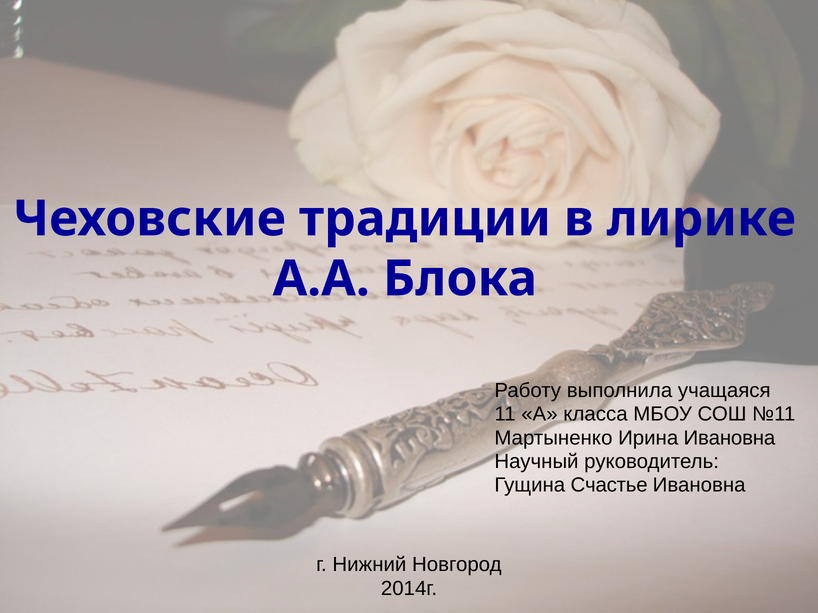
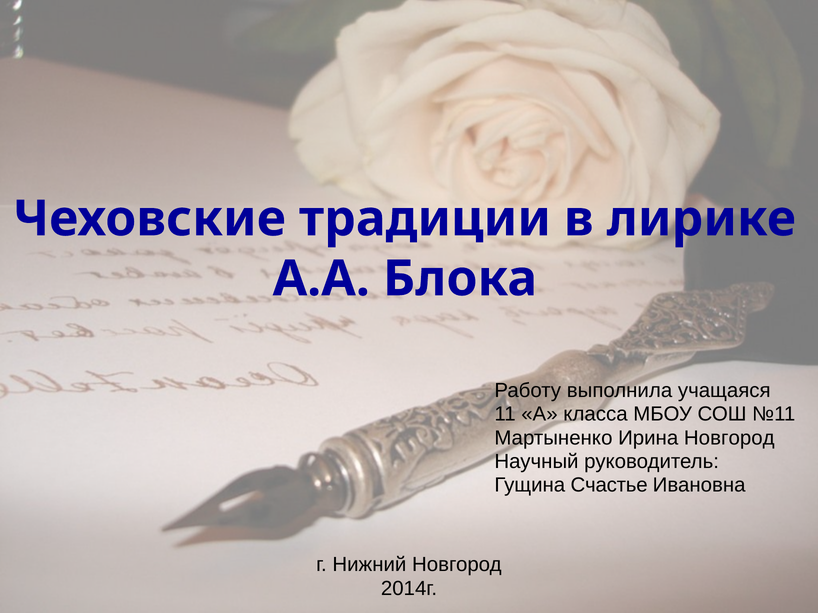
Ирина Ивановна: Ивановна -> Новгород
